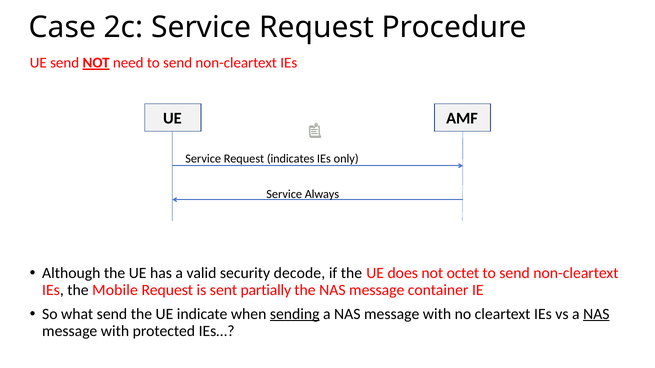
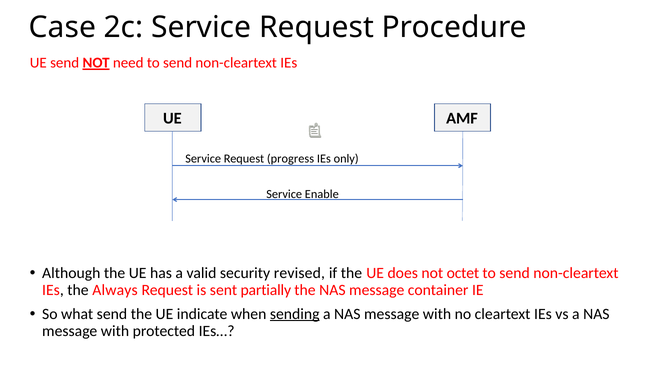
indicates: indicates -> progress
Always: Always -> Enable
decode: decode -> revised
Mobile: Mobile -> Always
NAS at (596, 314) underline: present -> none
